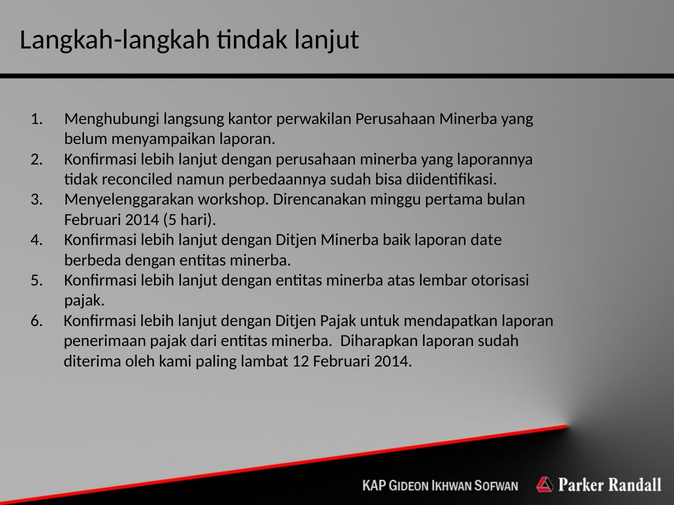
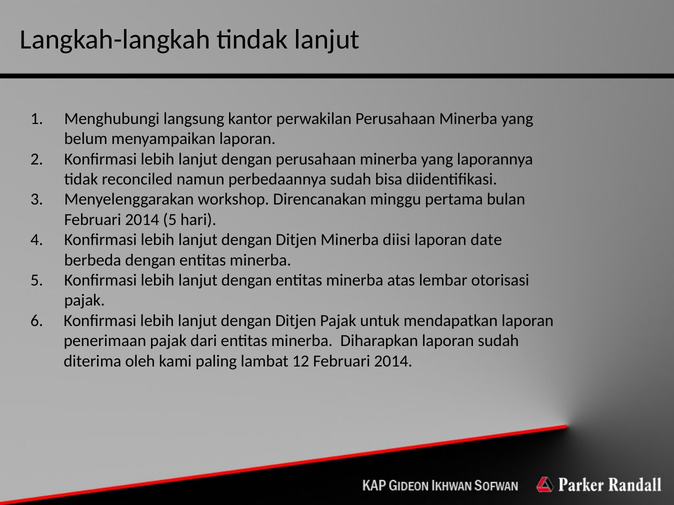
baik: baik -> diisi
